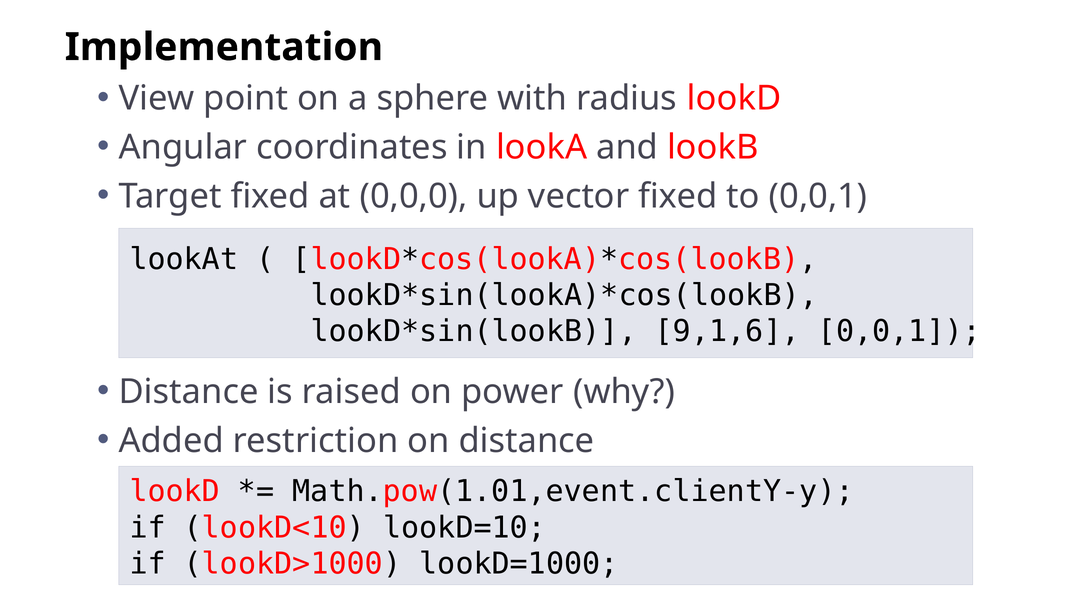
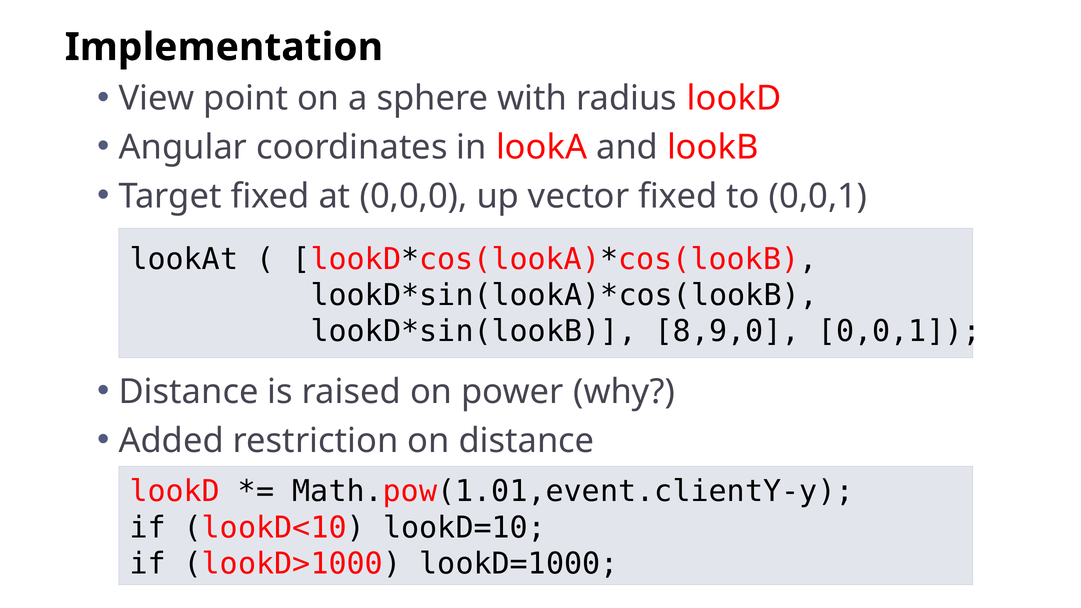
9,1,6: 9,1,6 -> 8,9,0
